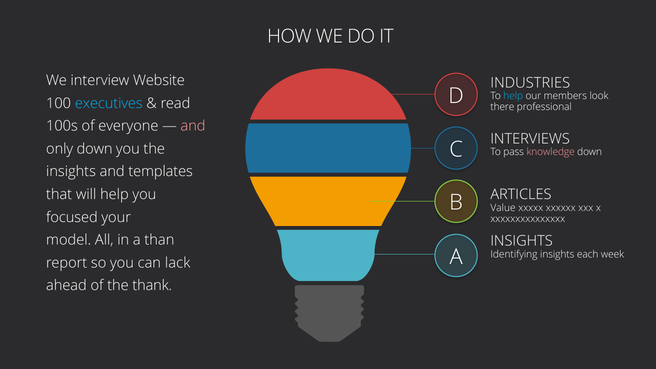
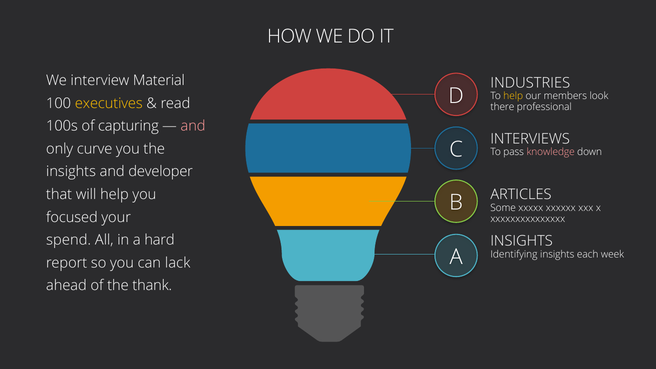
Website: Website -> Material
help at (513, 96) colour: light blue -> yellow
executives colour: light blue -> yellow
everyone: everyone -> capturing
only down: down -> curve
templates: templates -> developer
Value: Value -> Some
model: model -> spend
than: than -> hard
